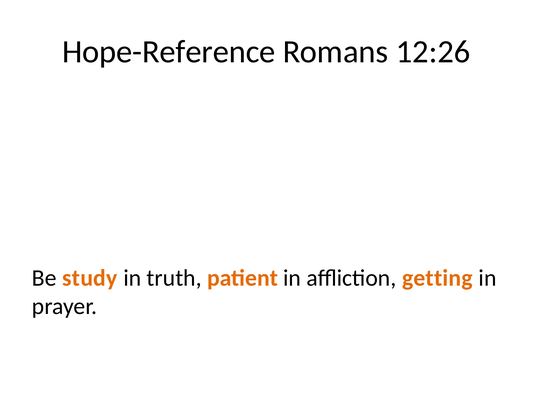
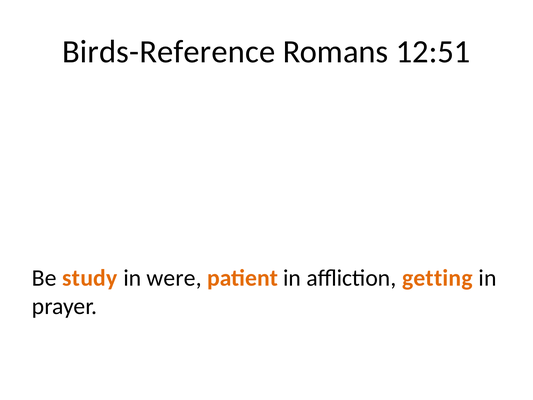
Hope-Reference: Hope-Reference -> Birds-Reference
12:26: 12:26 -> 12:51
truth: truth -> were
